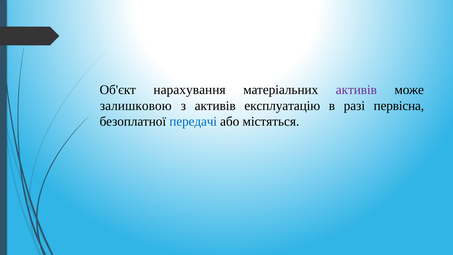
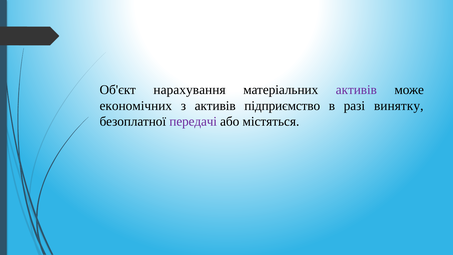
залишковою: залишковою -> економічних
експлуатацію: експлуатацію -> підприємство
первісна: первісна -> винятку
передачі colour: blue -> purple
